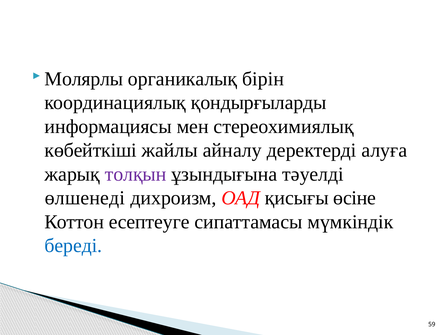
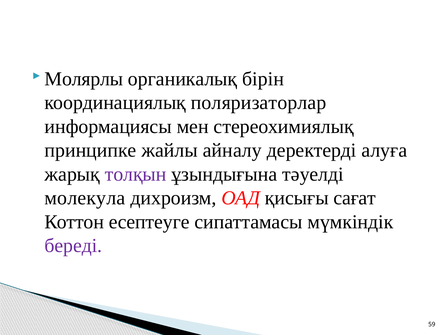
қондырғыларды: қондырғыларды -> поляризаторлар
көбейткіші: көбейткіші -> принципке
өлшенеді: өлшенеді -> молекула
өсіне: өсіне -> сағат
береді colour: blue -> purple
